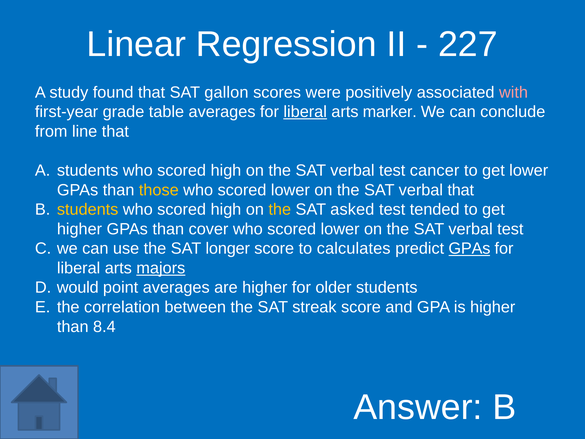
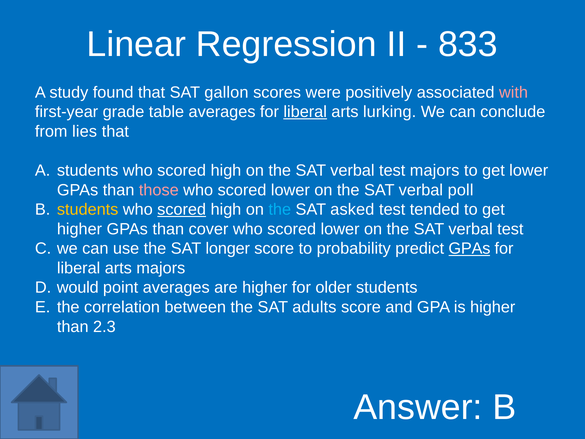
227: 227 -> 833
marker: marker -> lurking
line: line -> lies
test cancer: cancer -> majors
those colour: yellow -> pink
verbal that: that -> poll
scored at (182, 209) underline: none -> present
the at (280, 209) colour: yellow -> light blue
calculates: calculates -> probability
majors at (161, 268) underline: present -> none
streak: streak -> adults
8.4: 8.4 -> 2.3
